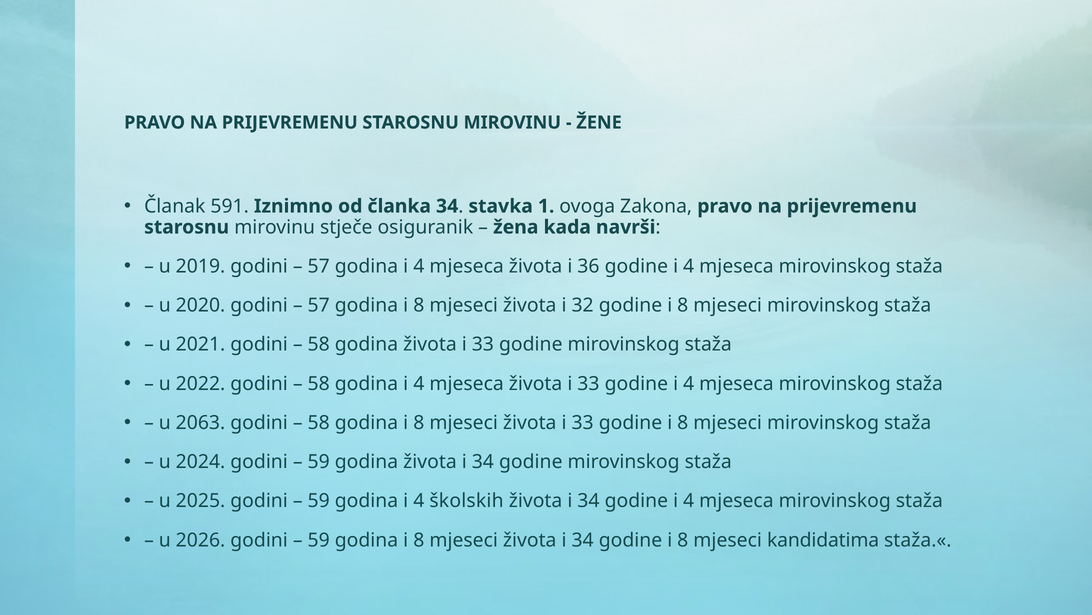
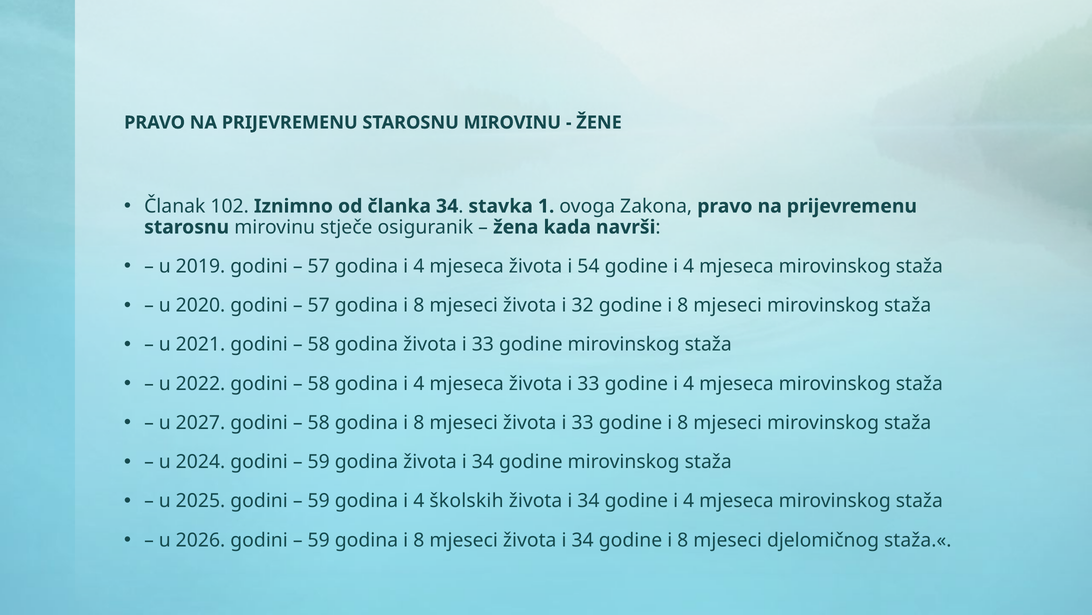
591: 591 -> 102
36: 36 -> 54
2063: 2063 -> 2027
kandidatima: kandidatima -> djelomičnog
